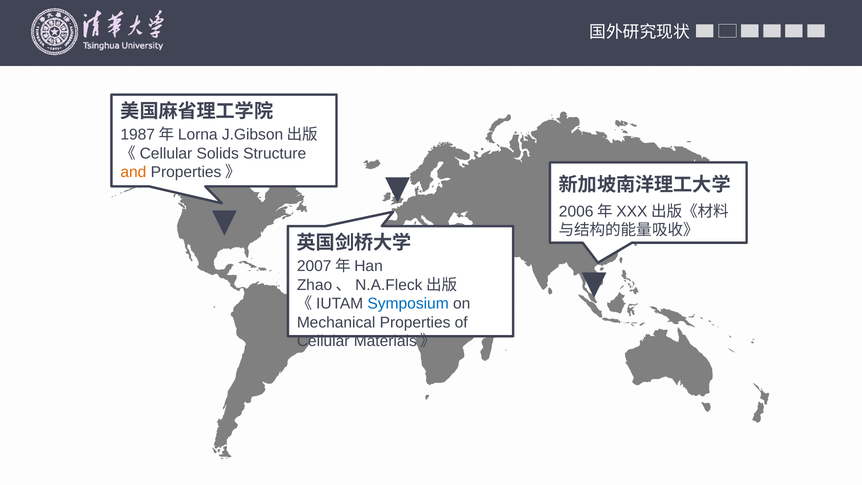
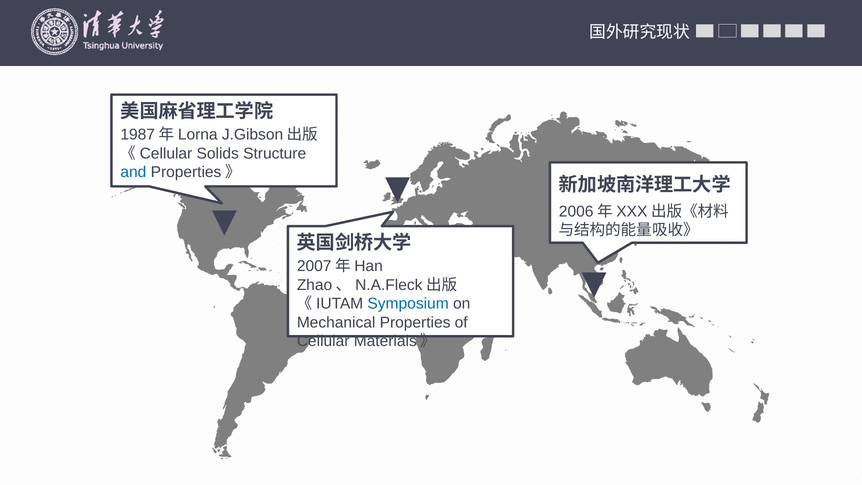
and colour: orange -> blue
